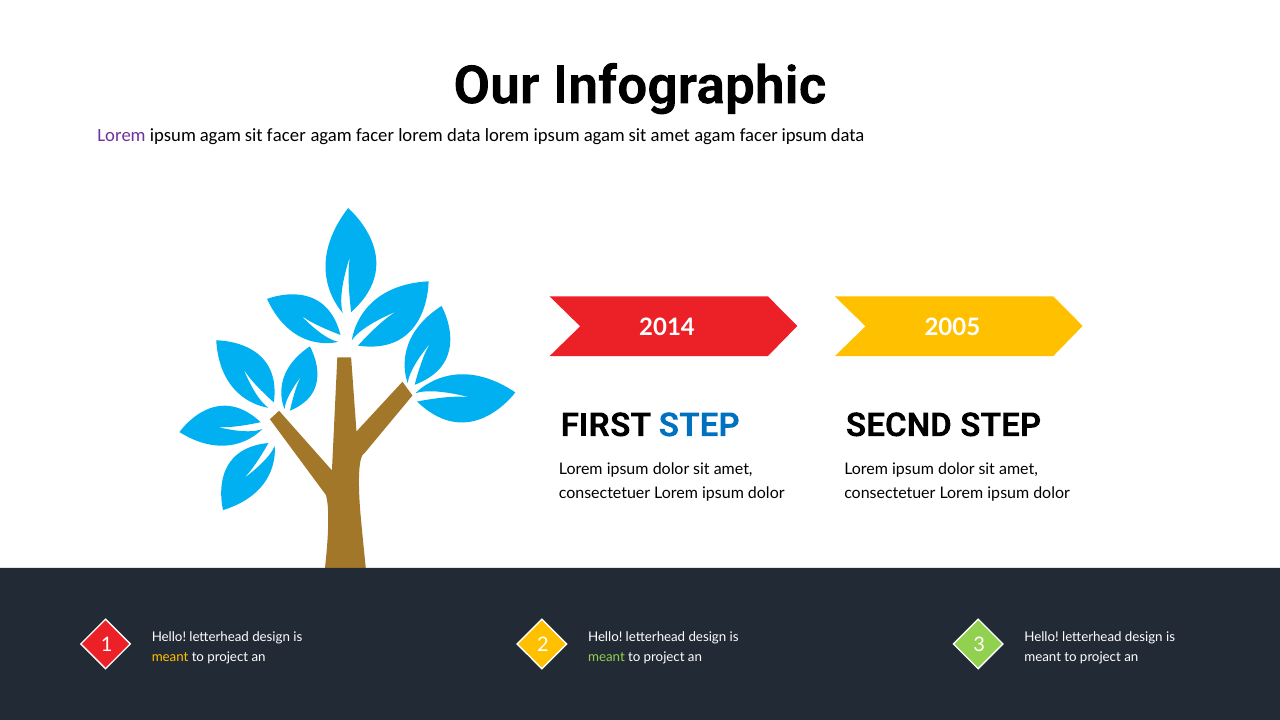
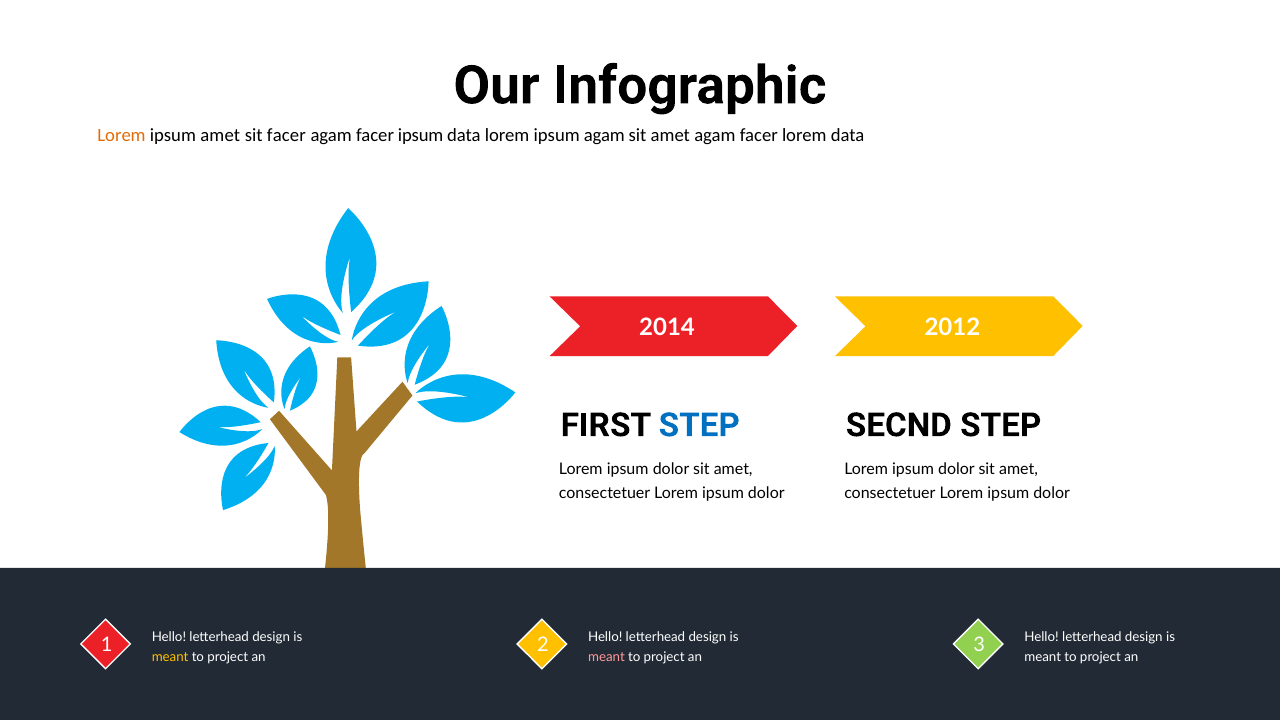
Lorem at (122, 136) colour: purple -> orange
agam at (220, 136): agam -> amet
facer lorem: lorem -> ipsum
facer ipsum: ipsum -> lorem
2005: 2005 -> 2012
meant at (606, 657) colour: light green -> pink
